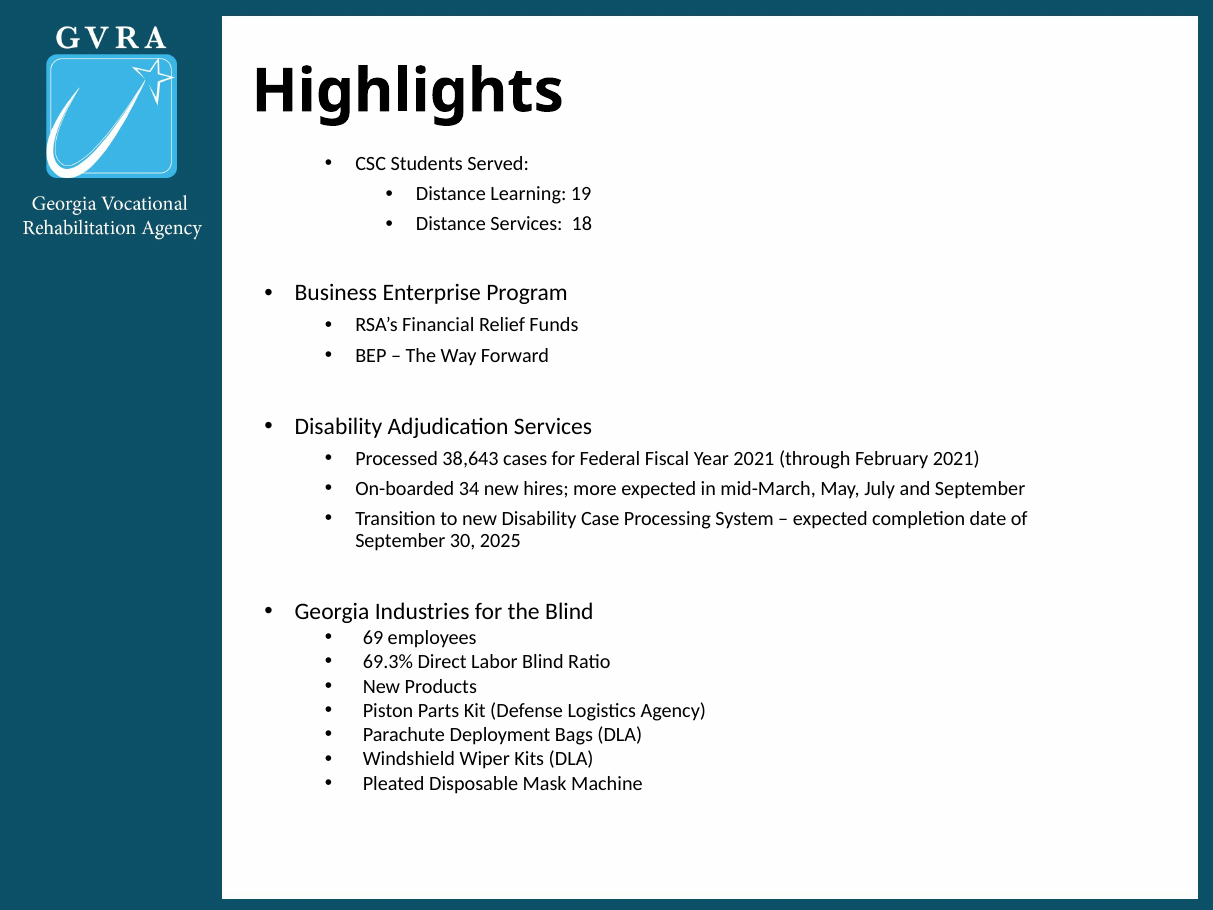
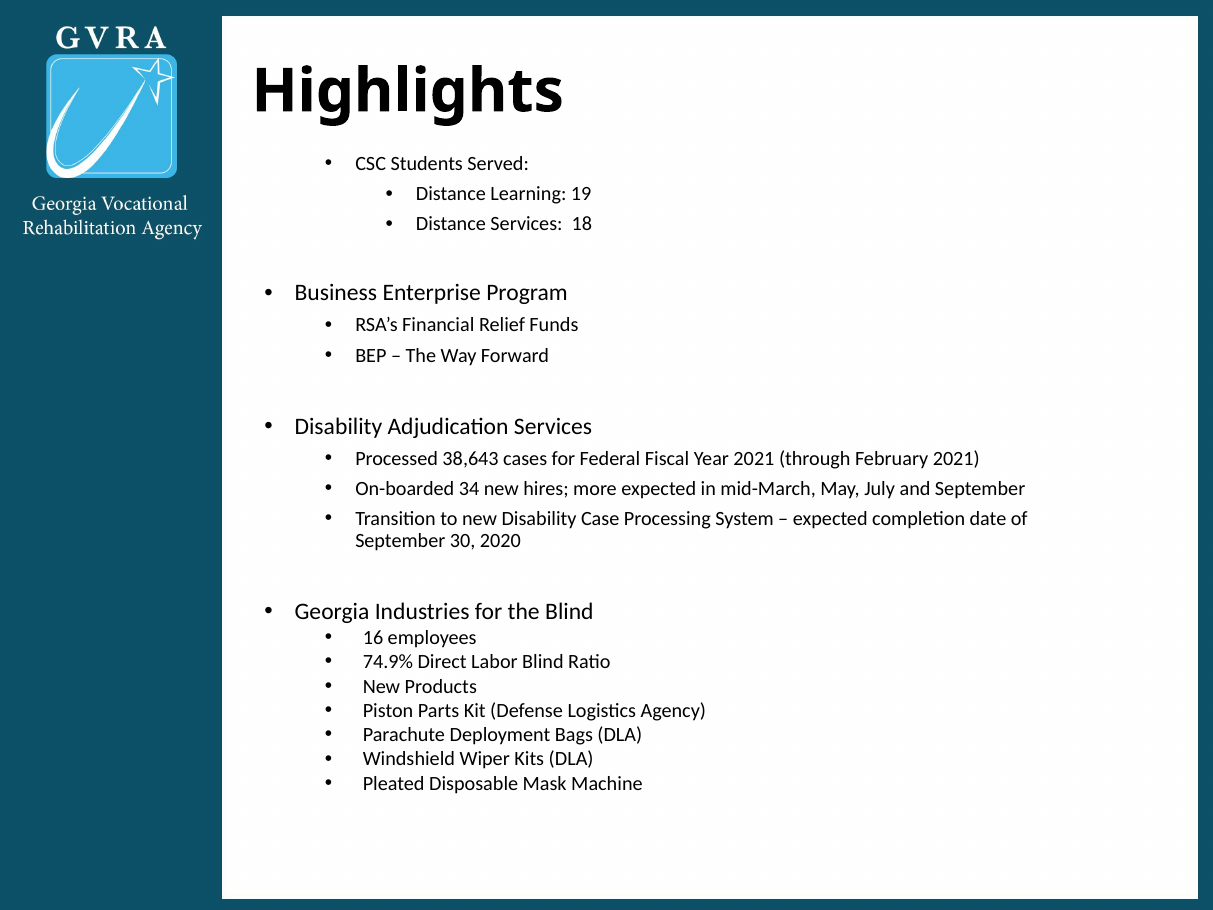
2025: 2025 -> 2020
69: 69 -> 16
69.3%: 69.3% -> 74.9%
